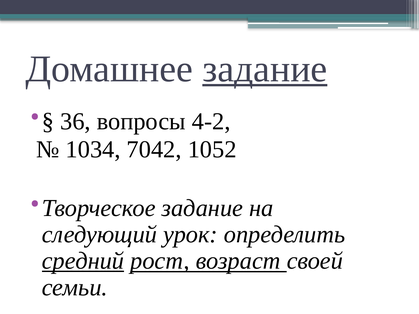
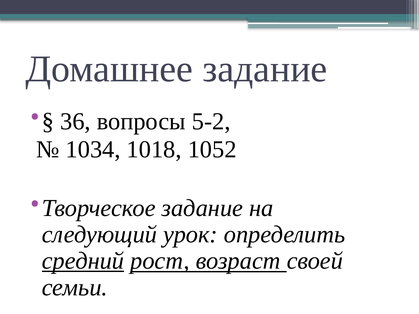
задание at (265, 69) underline: present -> none
4-2: 4-2 -> 5-2
7042: 7042 -> 1018
